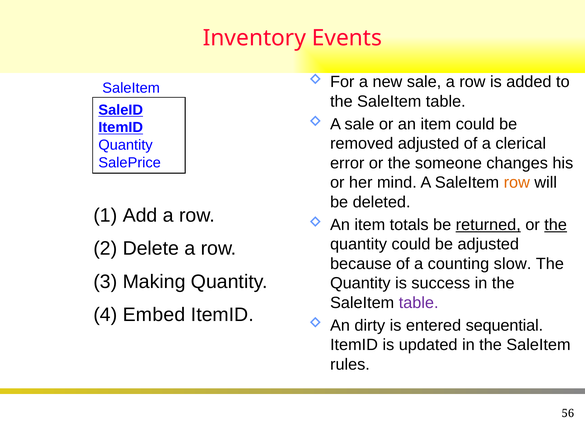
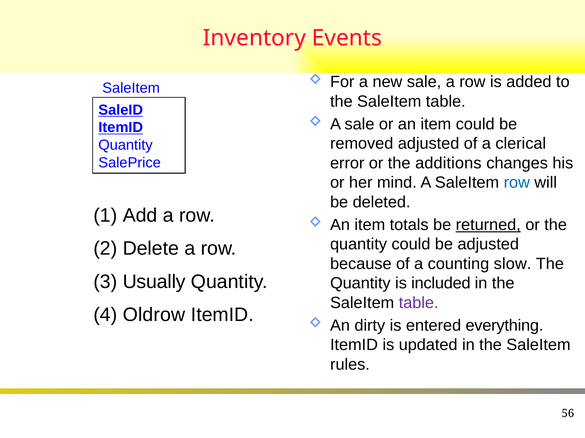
someone: someone -> additions
row at (517, 183) colour: orange -> blue
the at (556, 225) underline: present -> none
Making: Making -> Usually
success: success -> included
Embed: Embed -> Oldrow
sequential: sequential -> everything
